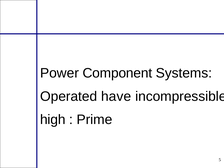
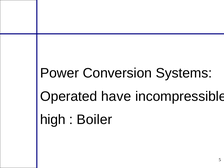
Component: Component -> Conversion
Prime: Prime -> Boiler
